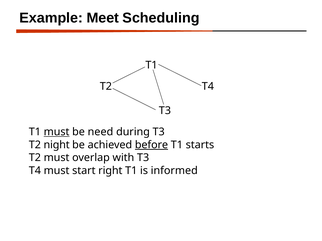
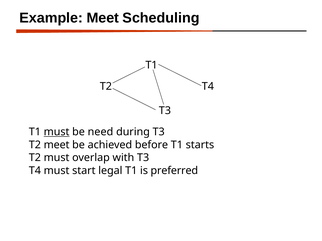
T2 night: night -> meet
before underline: present -> none
right: right -> legal
informed: informed -> preferred
